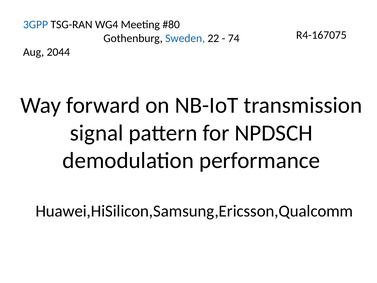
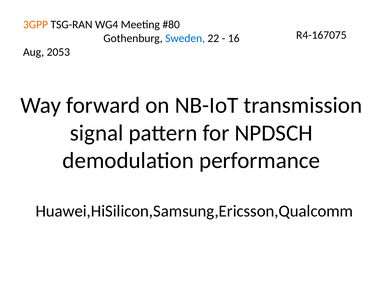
3GPP colour: blue -> orange
74: 74 -> 16
2044: 2044 -> 2053
